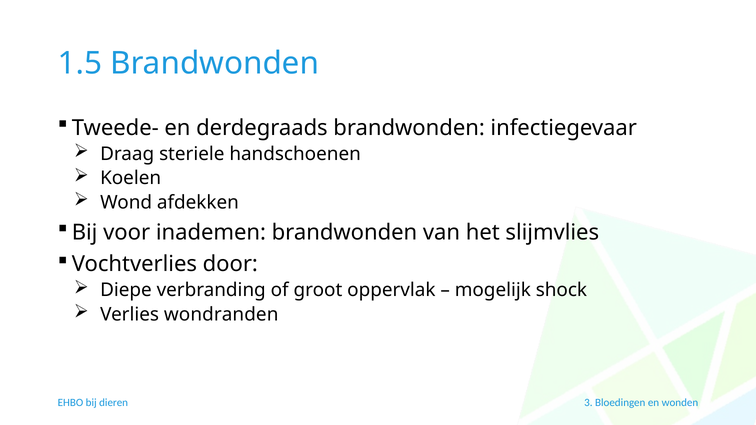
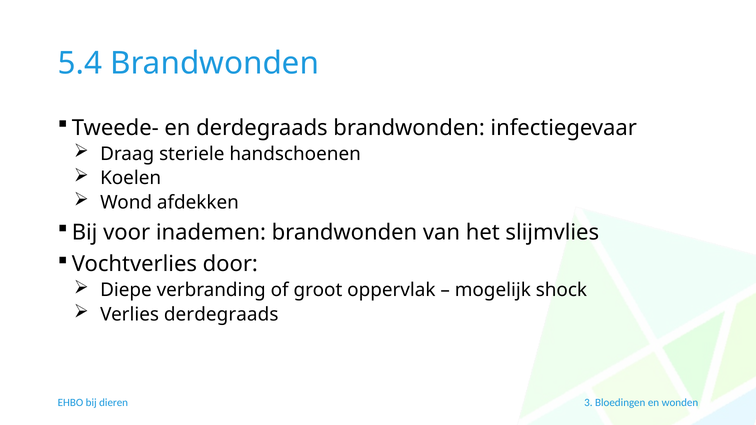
1.5: 1.5 -> 5.4
Verlies wondranden: wondranden -> derdegraads
